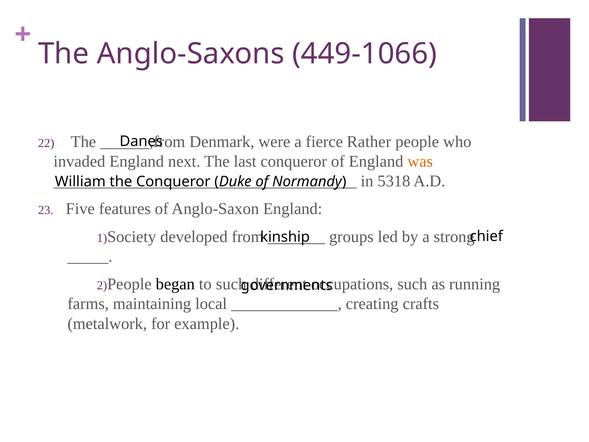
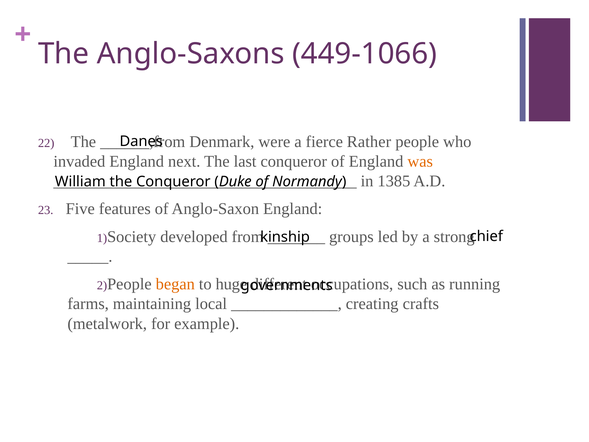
5318: 5318 -> 1385
began colour: black -> orange
to such: such -> huge
